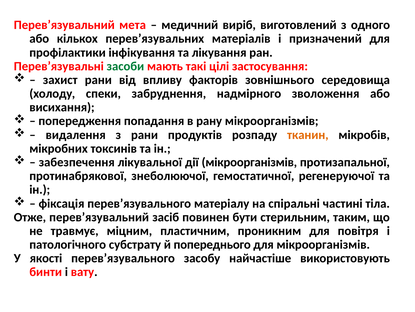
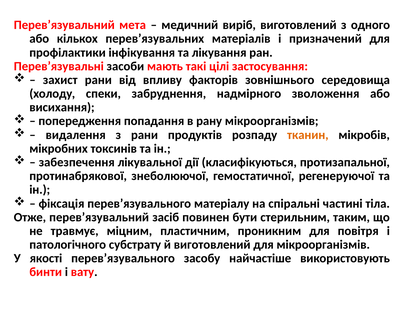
засоби colour: green -> black
дії мікроорганізмів: мікроорганізмів -> класифікуються
й попереднього: попереднього -> виготовлений
